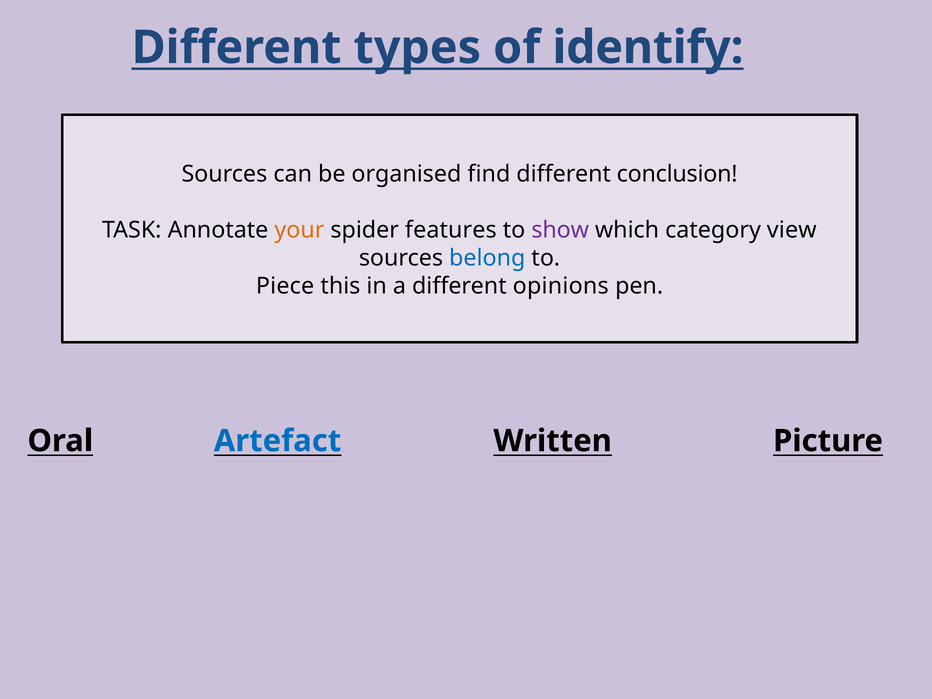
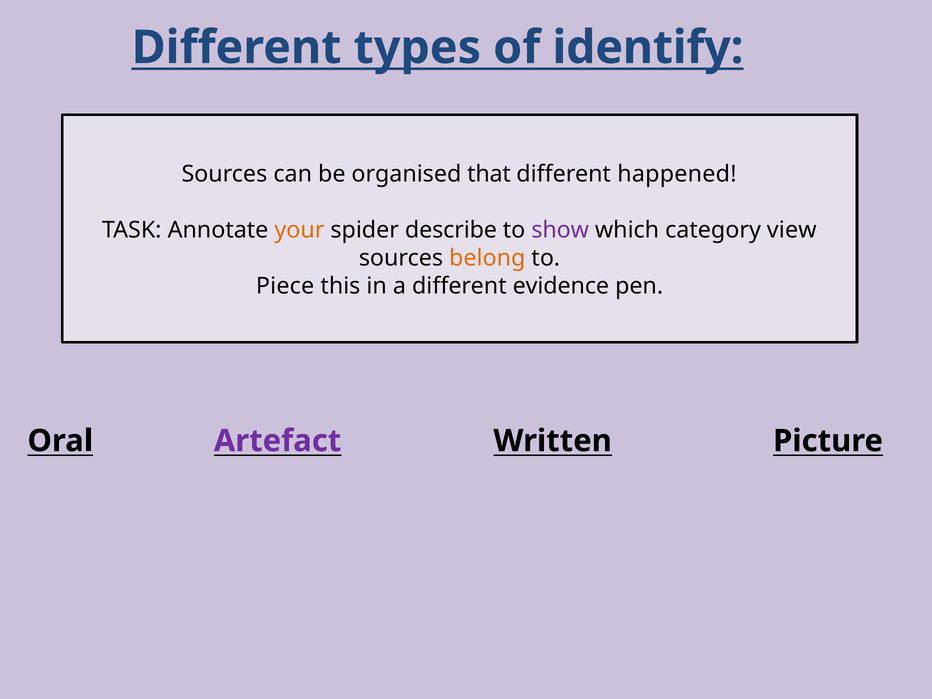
find: find -> that
conclusion: conclusion -> happened
features: features -> describe
belong colour: blue -> orange
opinions: opinions -> evidence
Artefact colour: blue -> purple
